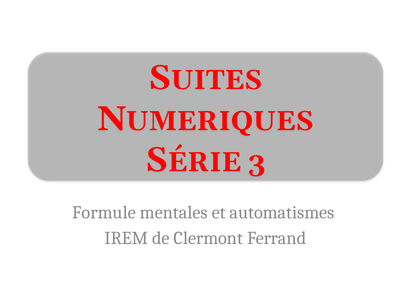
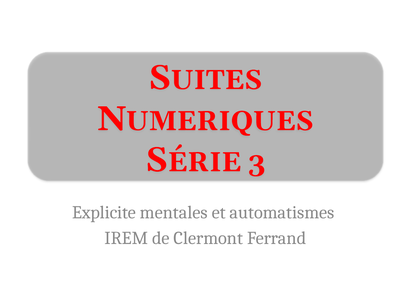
Formule: Formule -> Explicite
